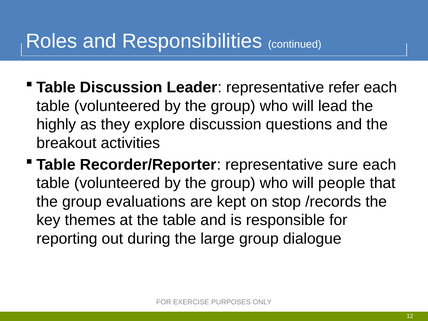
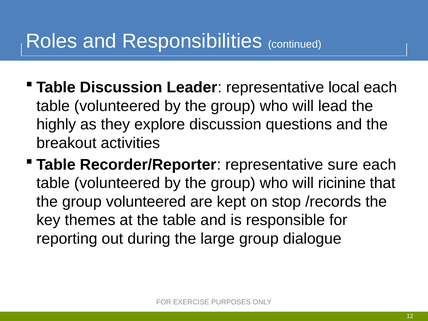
refer: refer -> local
people: people -> ricinine
group evaluations: evaluations -> volunteered
